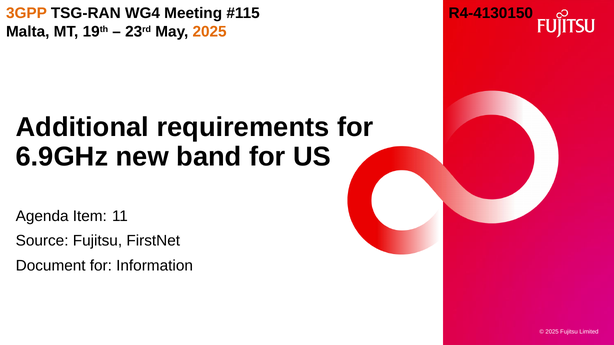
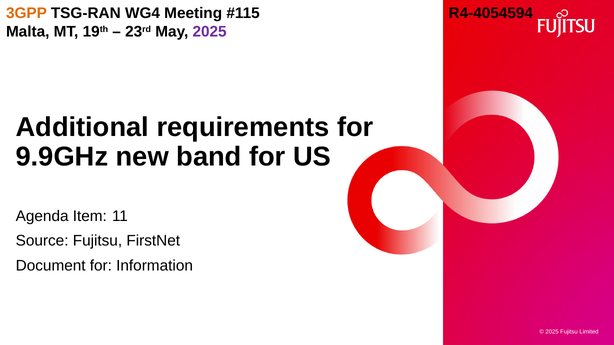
R4-4130150: R4-4130150 -> R4-4054594
2025 at (210, 32) colour: orange -> purple
6.9GHz: 6.9GHz -> 9.9GHz
